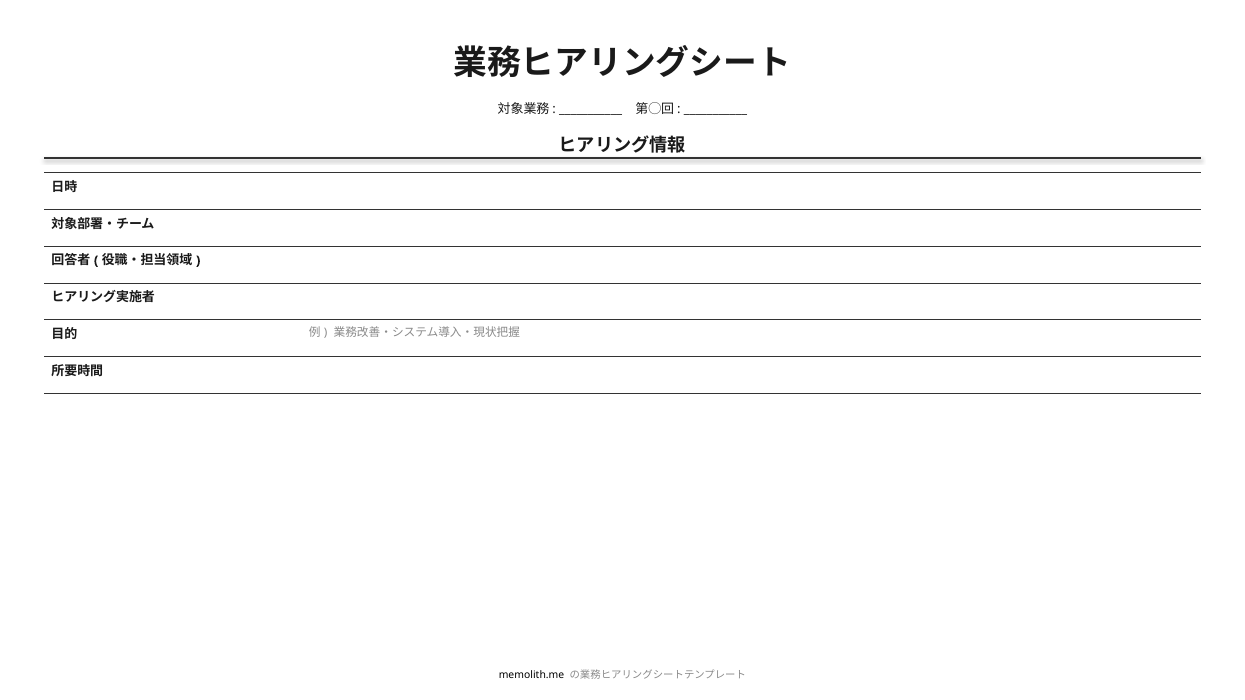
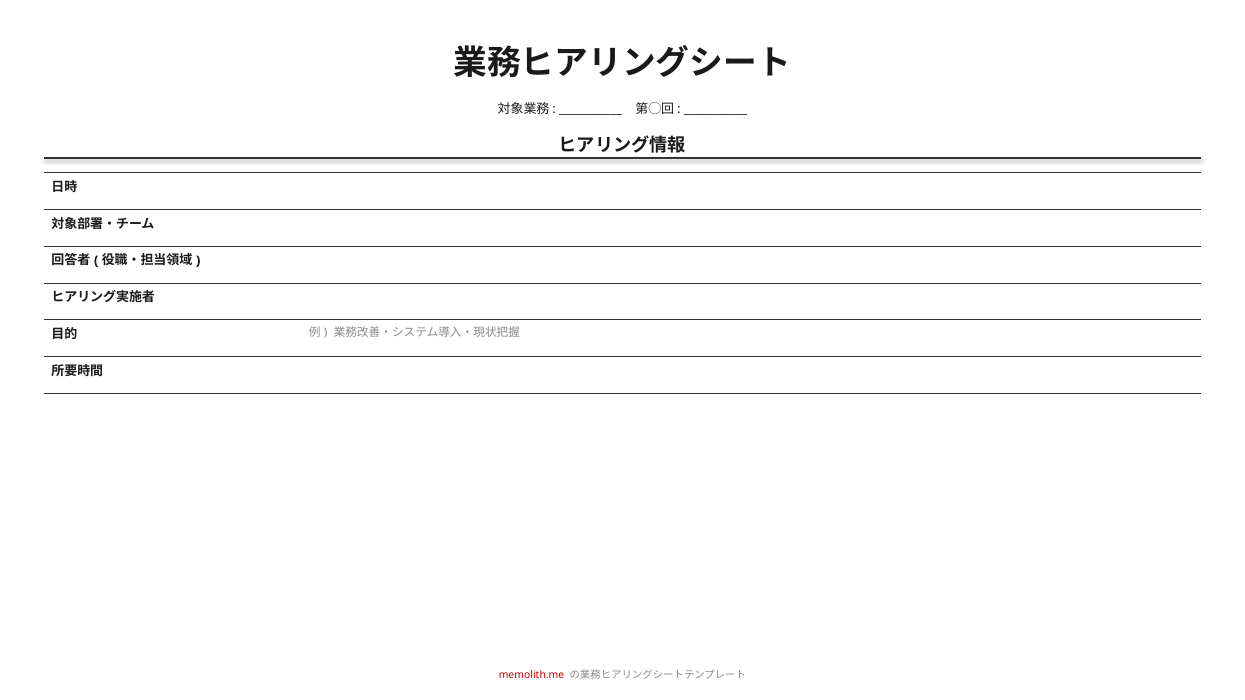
memolith.me colour: black -> red
